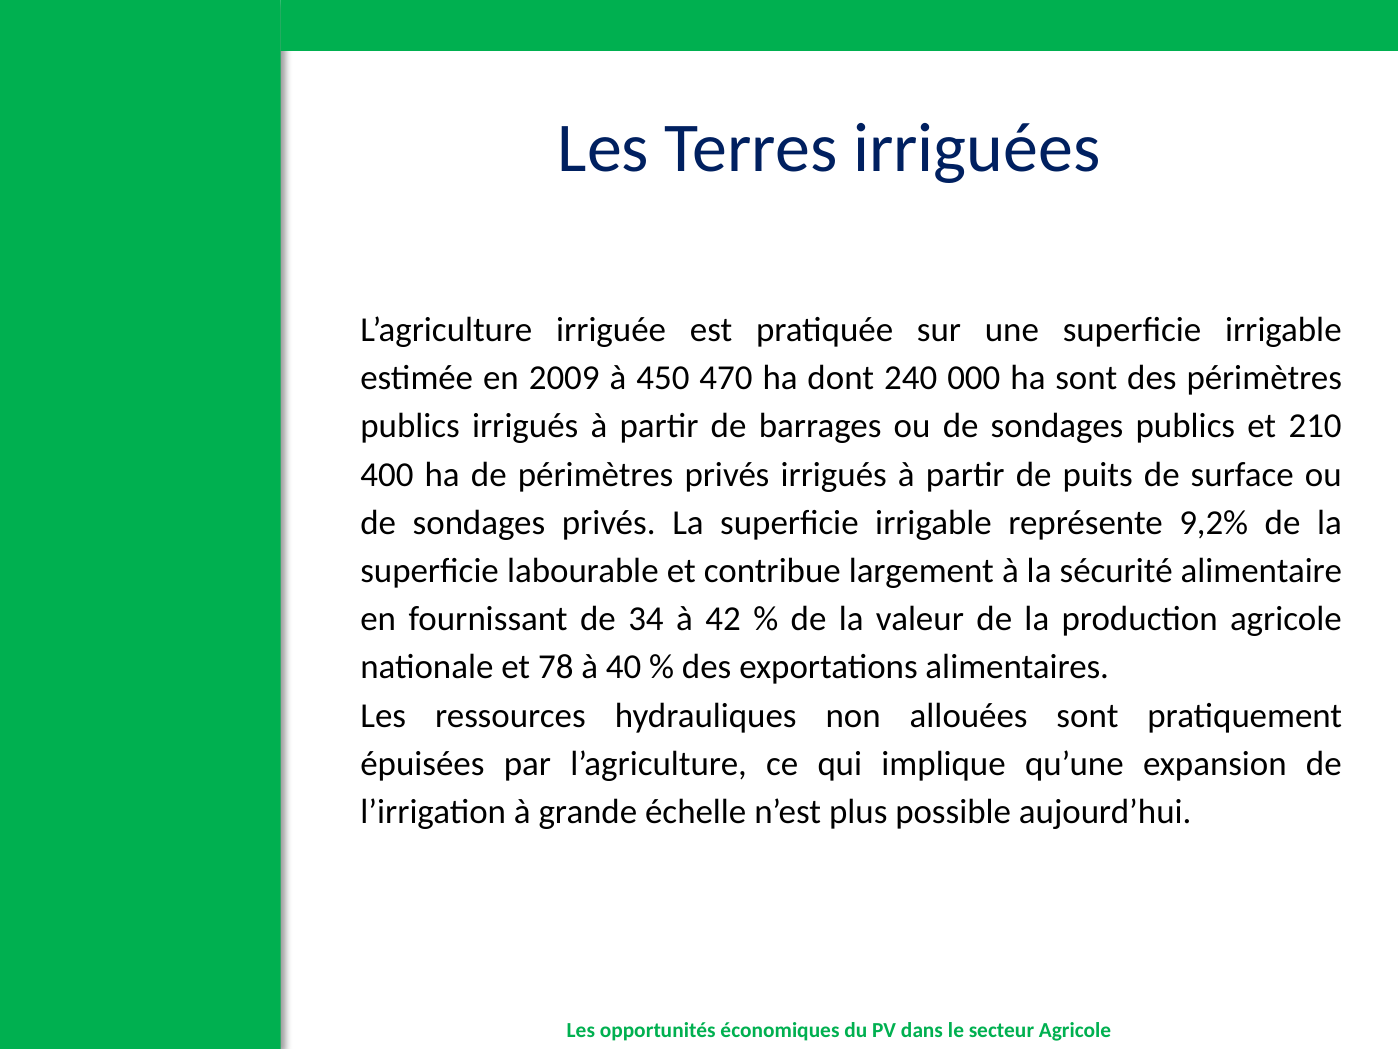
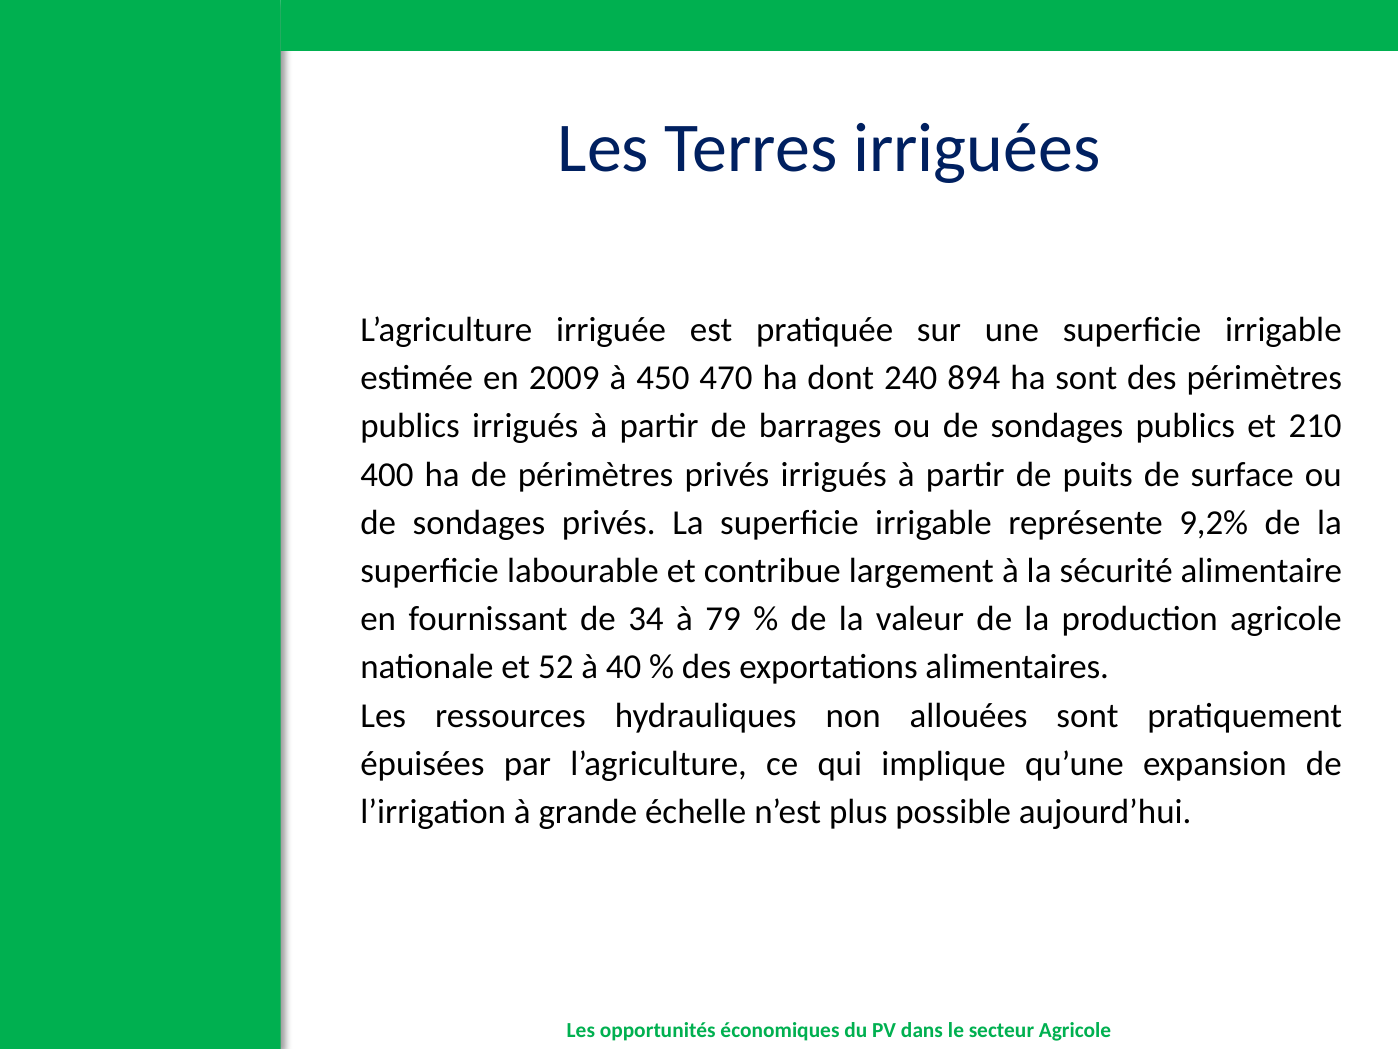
000: 000 -> 894
42: 42 -> 79
78: 78 -> 52
